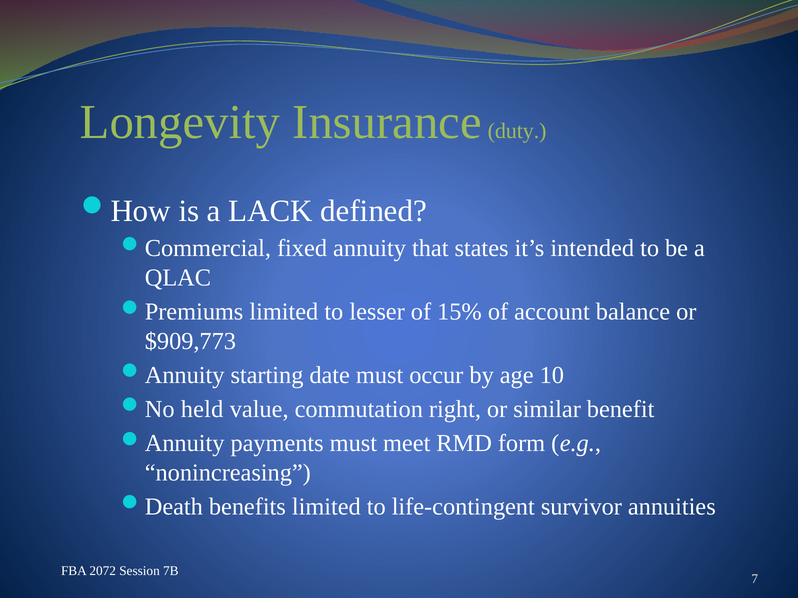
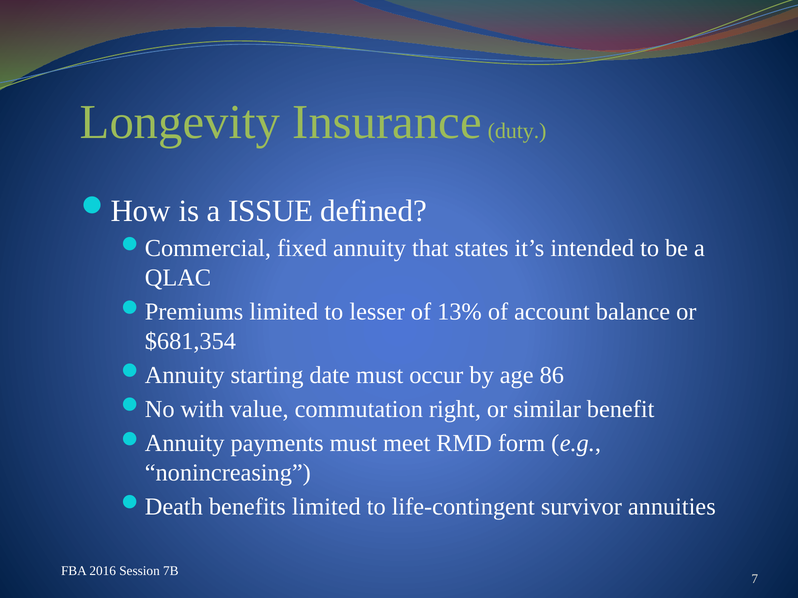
LACK: LACK -> ISSUE
15%: 15% -> 13%
$909,773: $909,773 -> $681,354
10: 10 -> 86
held: held -> with
2072: 2072 -> 2016
